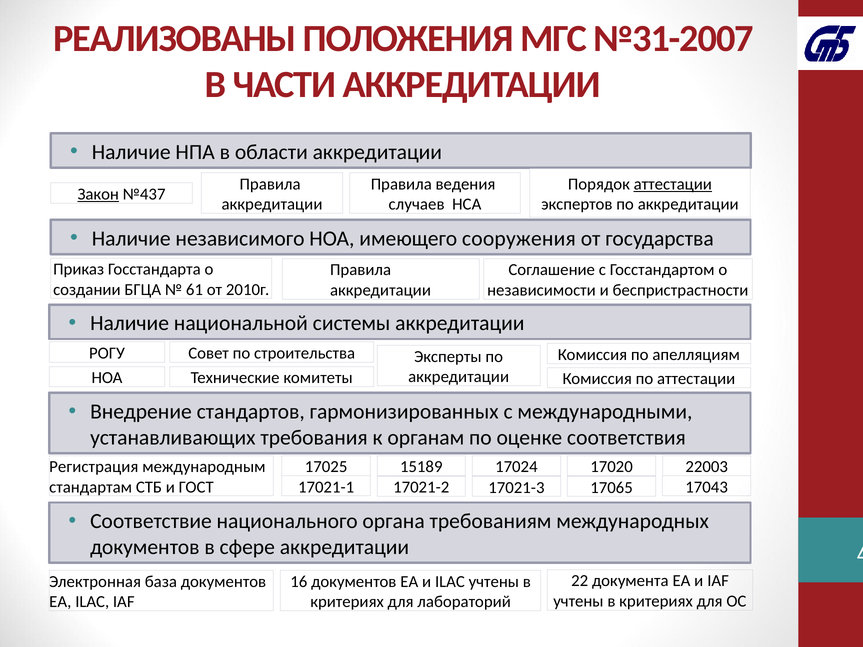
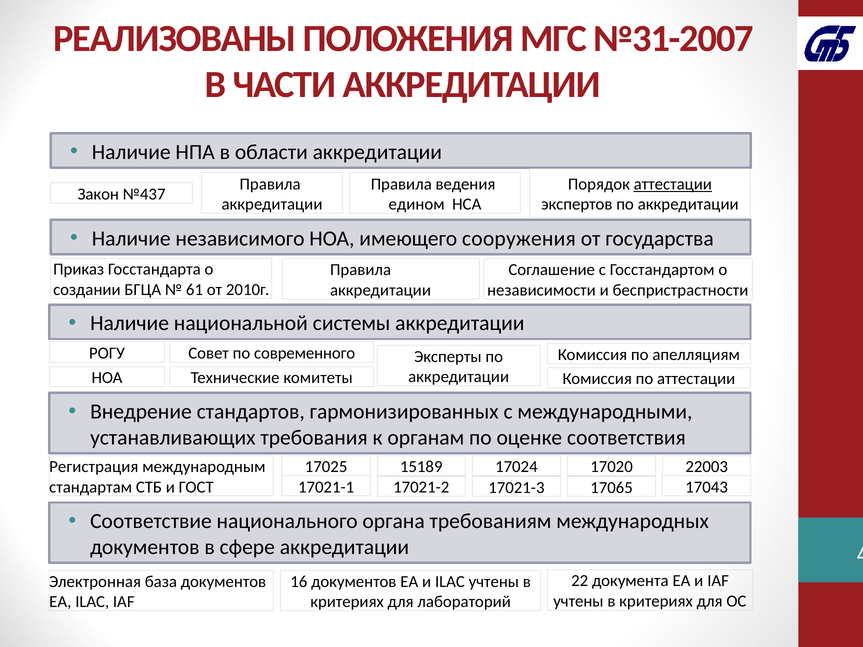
Закон underline: present -> none
случаев: случаев -> едином
строительства: строительства -> современного
